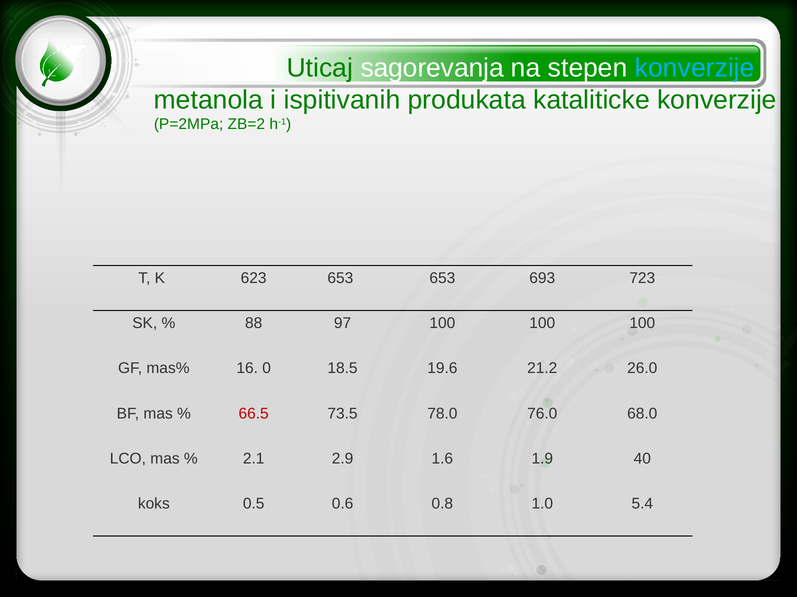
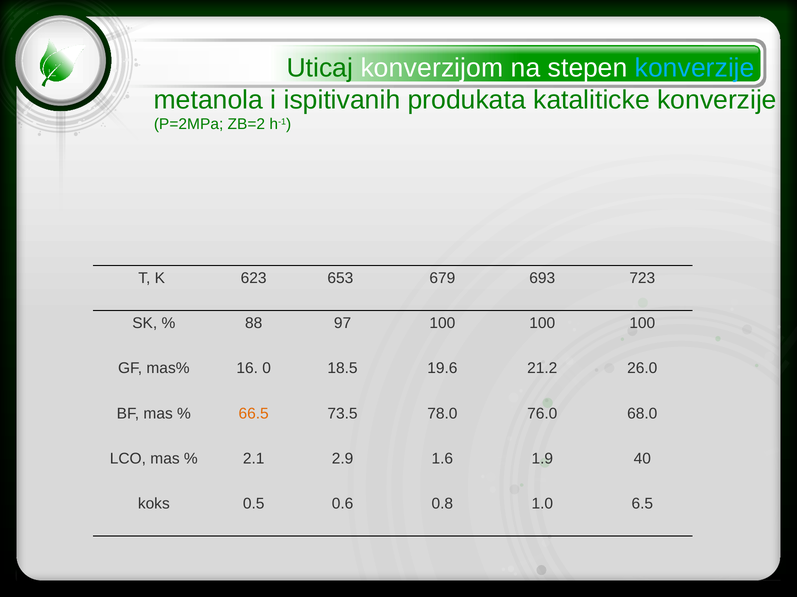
sagorevanja: sagorevanja -> konverzijom
653 653: 653 -> 679
66.5 colour: red -> orange
5.4: 5.4 -> 6.5
